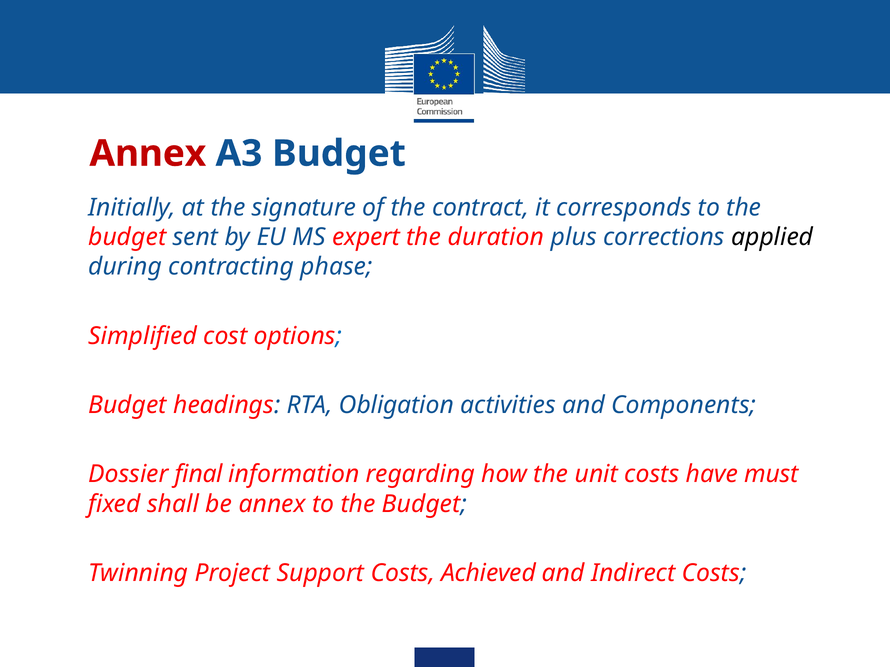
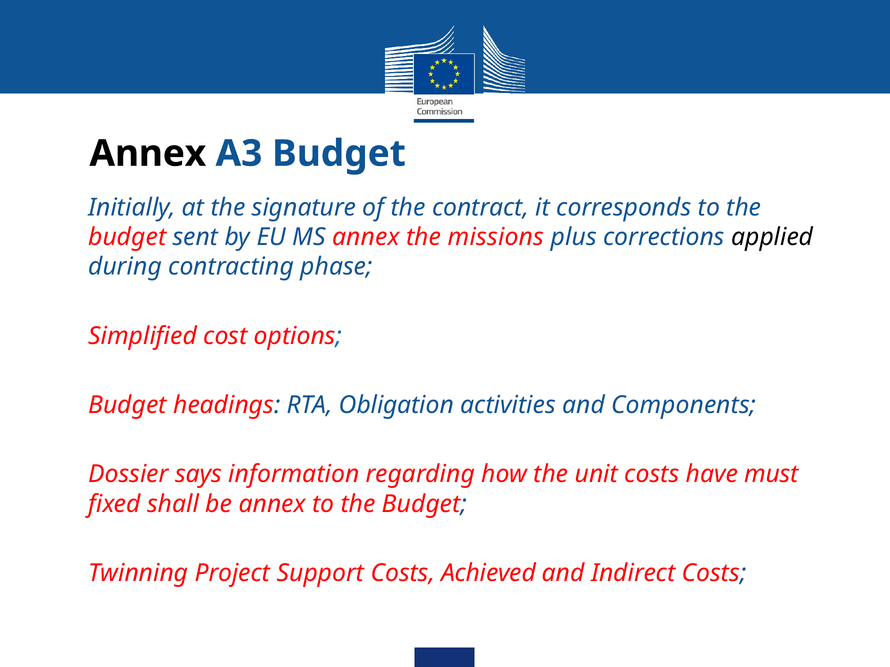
Annex at (148, 154) colour: red -> black
MS expert: expert -> annex
duration: duration -> missions
final: final -> says
